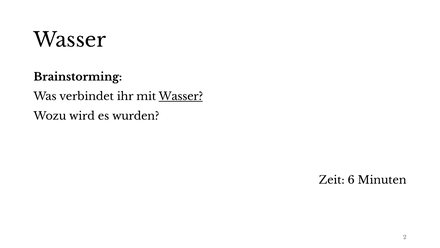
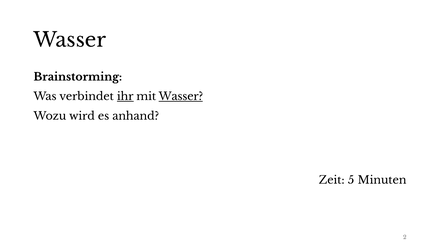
ihr underline: none -> present
wurden: wurden -> anhand
6: 6 -> 5
